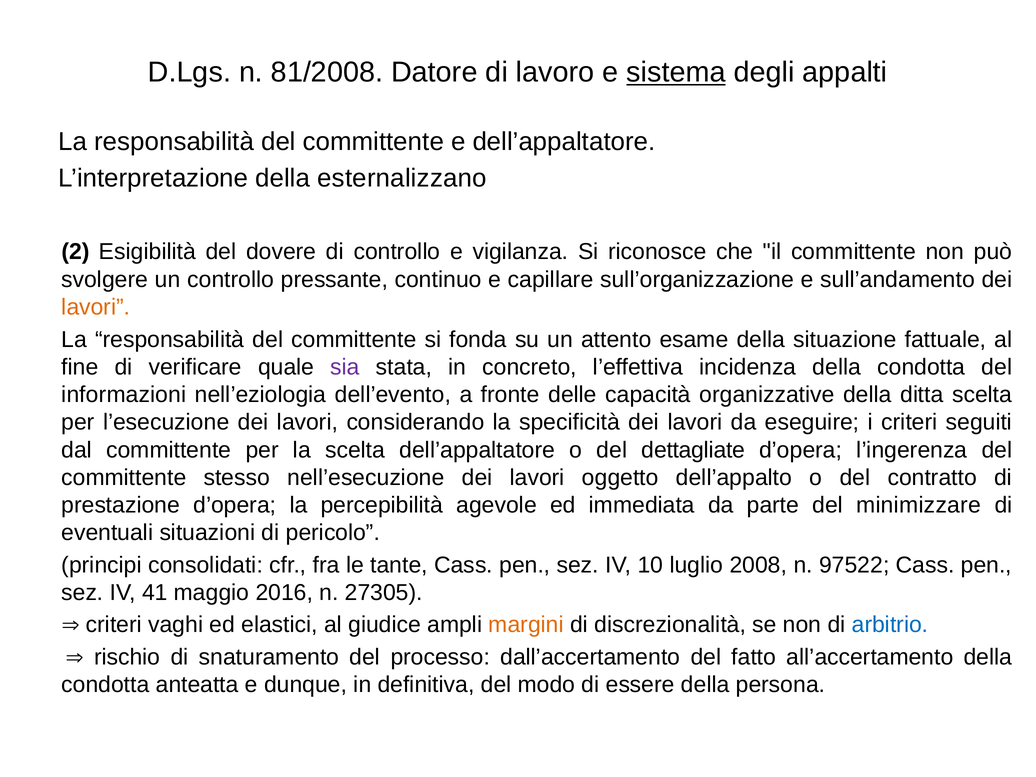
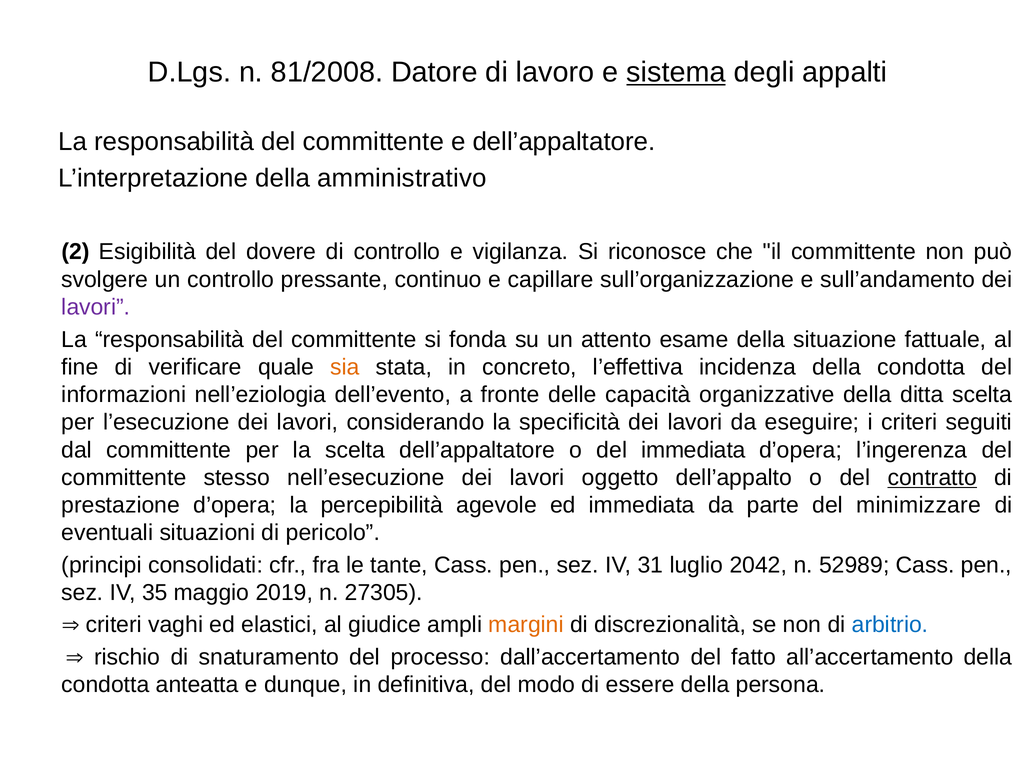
esternalizzano: esternalizzano -> amministrativo
lavori at (96, 307) colour: orange -> purple
sia colour: purple -> orange
del dettagliate: dettagliate -> immediata
contratto underline: none -> present
10: 10 -> 31
2008: 2008 -> 2042
97522: 97522 -> 52989
41: 41 -> 35
2016: 2016 -> 2019
